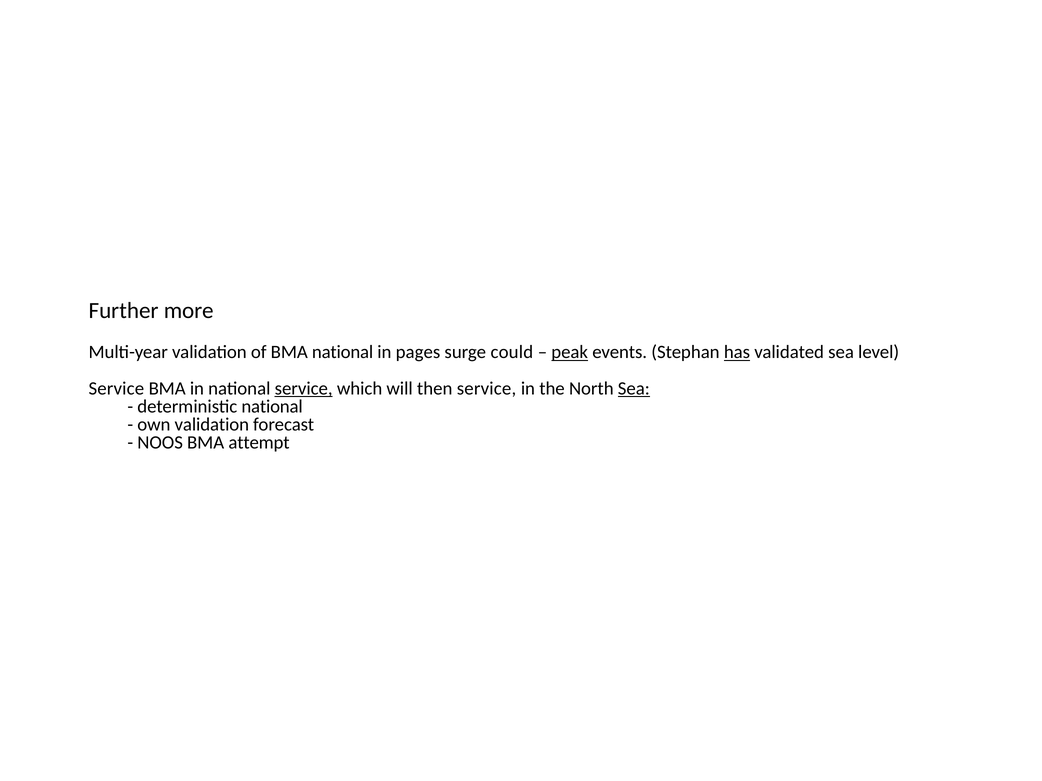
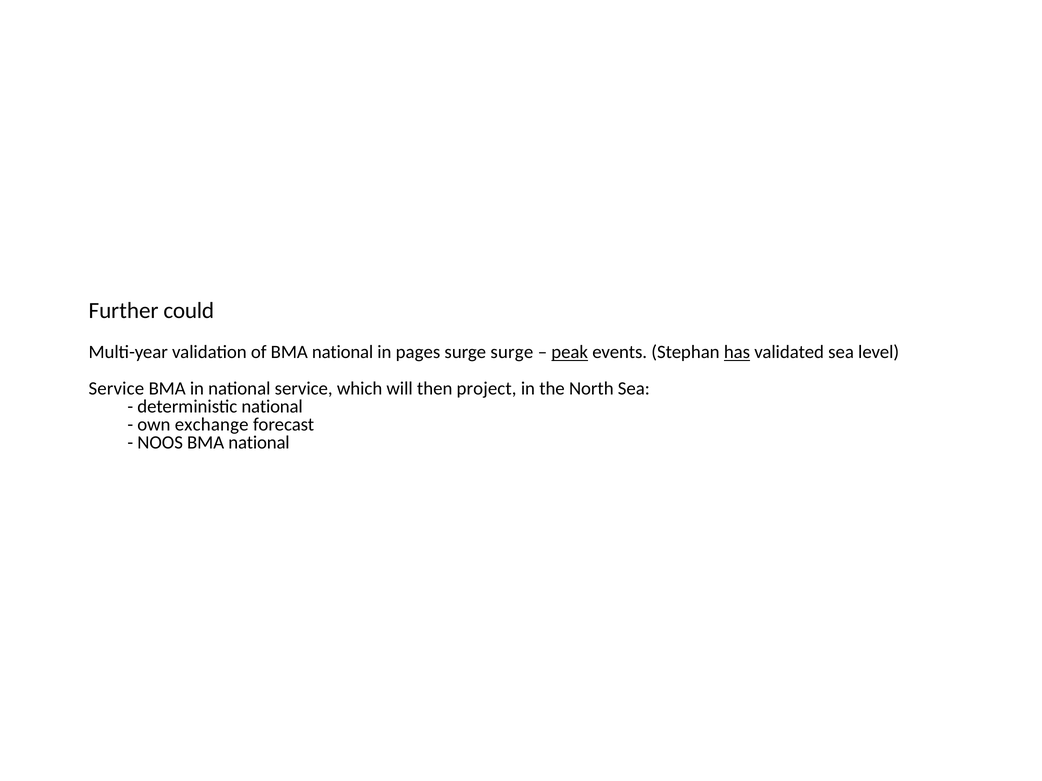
more: more -> could
surge could: could -> surge
service at (304, 389) underline: present -> none
then service: service -> project
Sea at (634, 389) underline: present -> none
own validation: validation -> exchange
NOOS BMA attempt: attempt -> national
